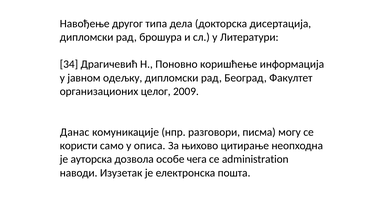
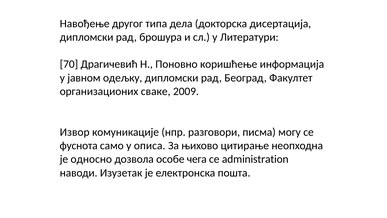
34: 34 -> 70
целог: целог -> сваке
Данас: Данас -> Извор
користи: користи -> фуснота
ауторска: ауторска -> односно
